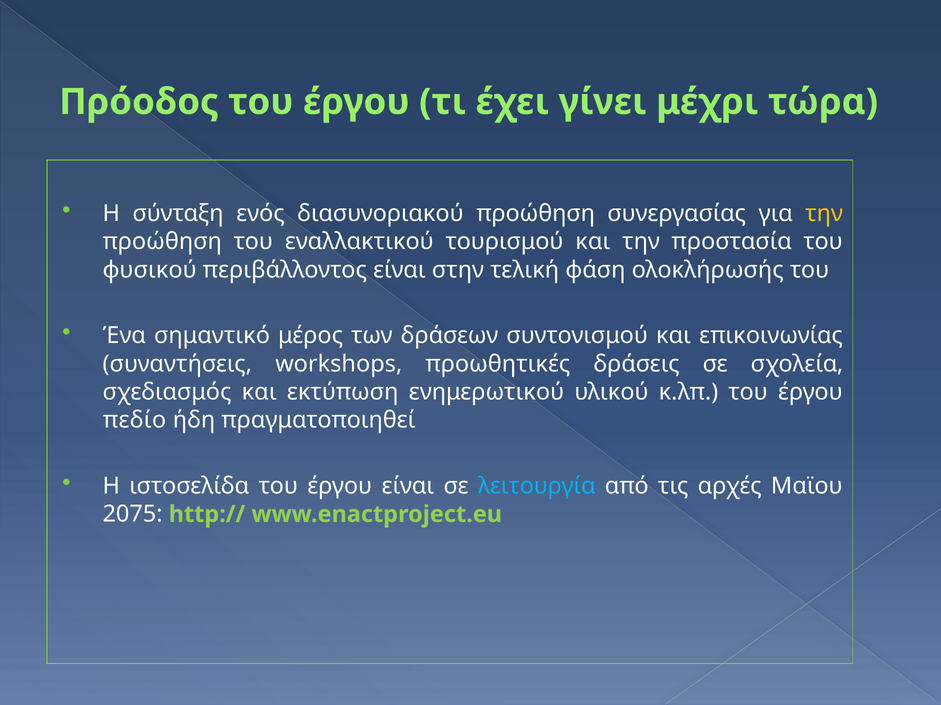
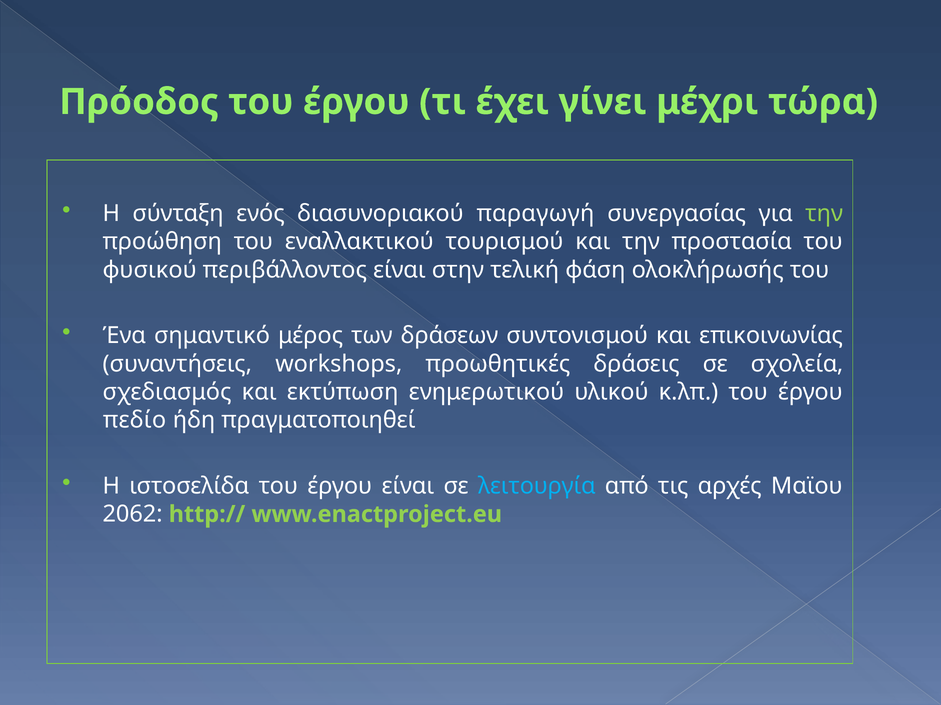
διασυνοριακού προώθηση: προώθηση -> παραγωγή
την at (824, 214) colour: yellow -> light green
2075: 2075 -> 2062
